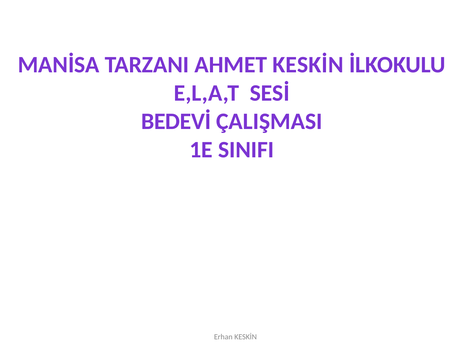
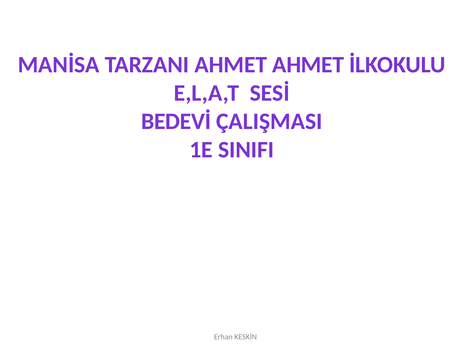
AHMET KESKİN: KESKİN -> AHMET
